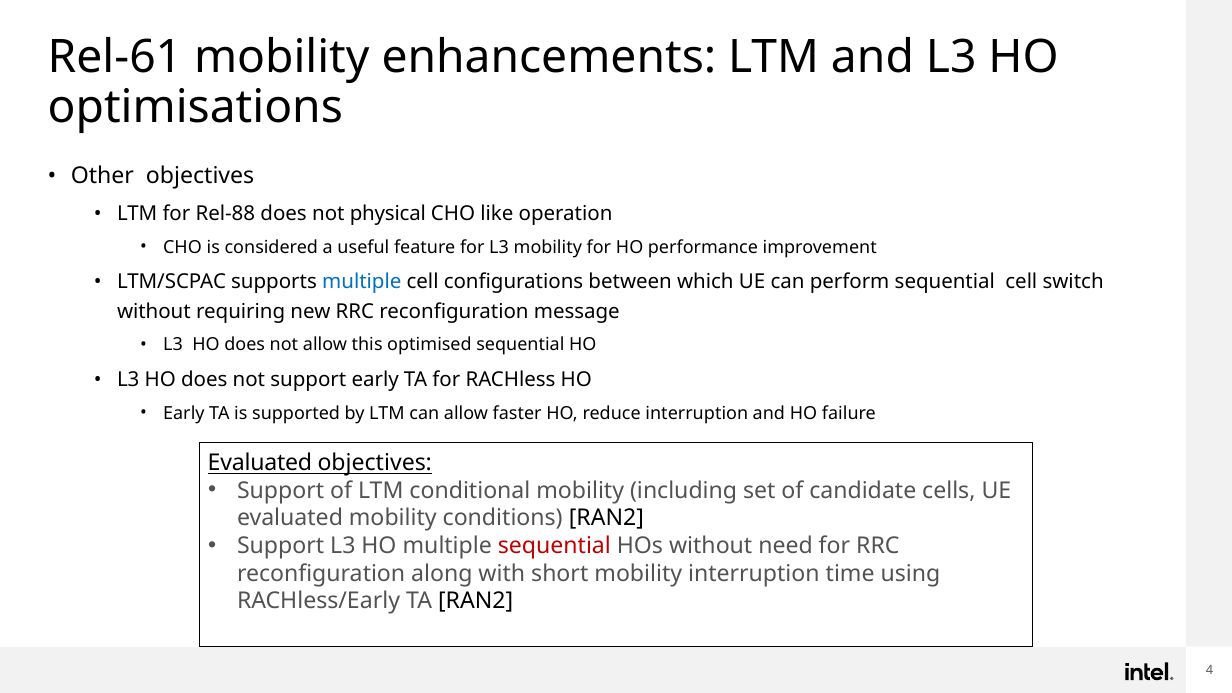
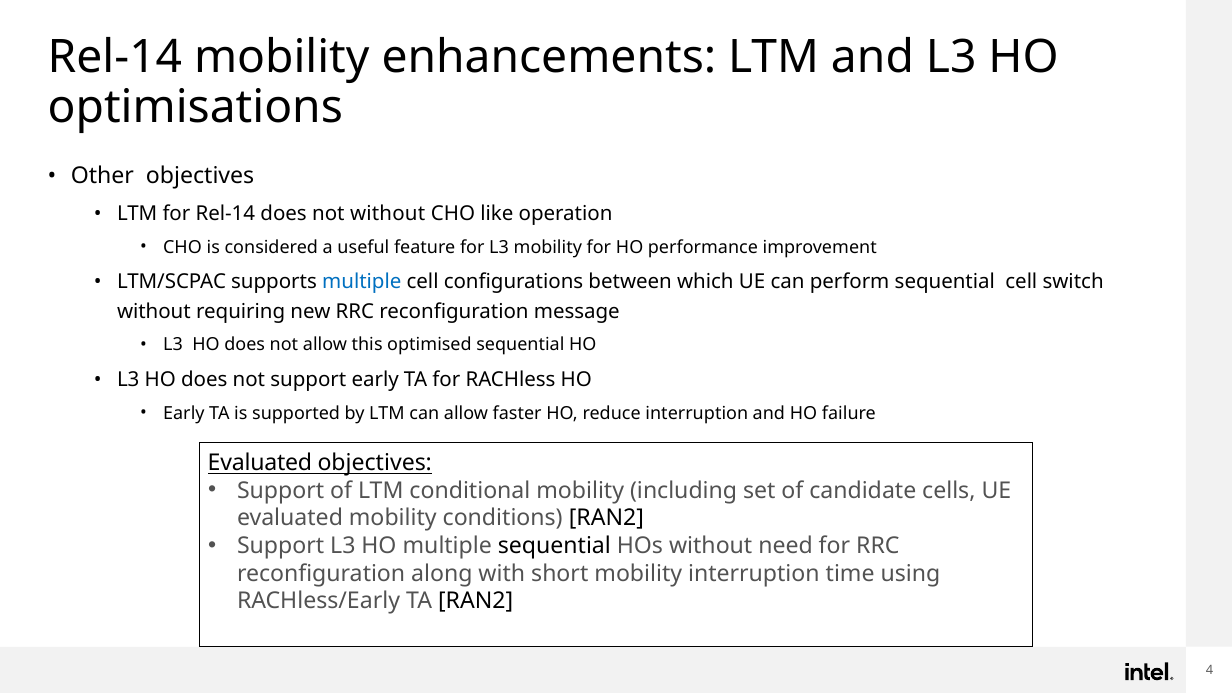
Rel-61 at (115, 57): Rel-61 -> Rel-14
for Rel-88: Rel-88 -> Rel-14
not physical: physical -> without
sequential at (554, 546) colour: red -> black
